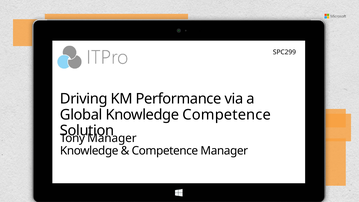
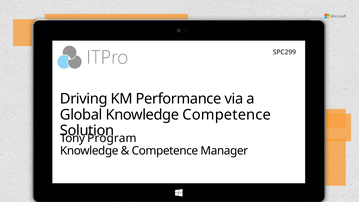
Manager at (112, 138): Manager -> Program
